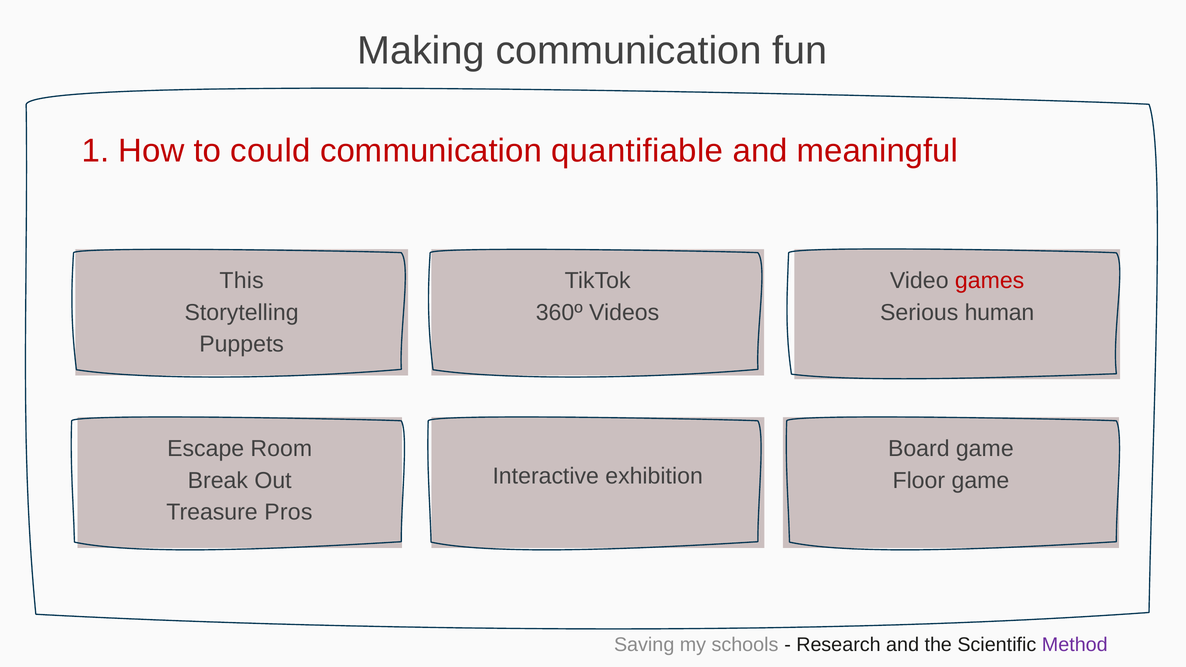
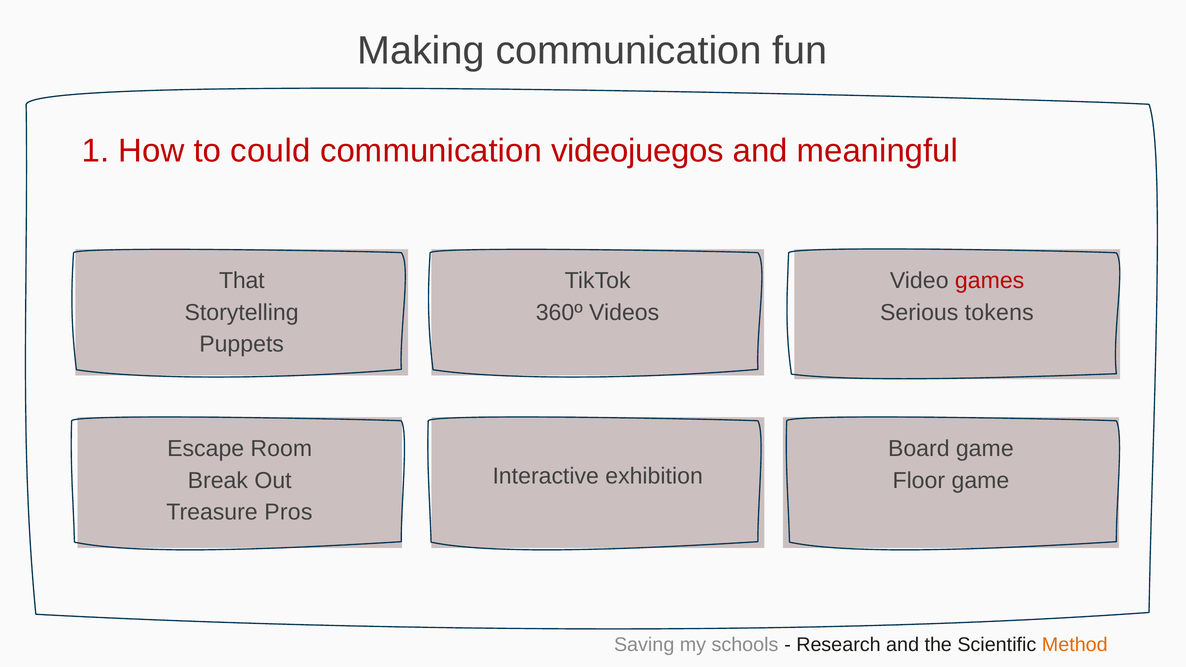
quantifiable: quantifiable -> videojuegos
This: This -> That
human: human -> tokens
Method colour: purple -> orange
